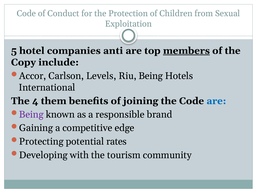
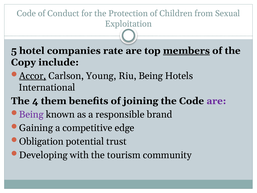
anti: anti -> rate
Accor underline: none -> present
Levels: Levels -> Young
are at (216, 101) colour: blue -> purple
Protecting: Protecting -> Obligation
rates: rates -> trust
